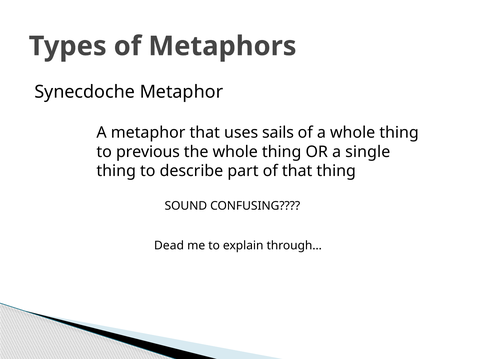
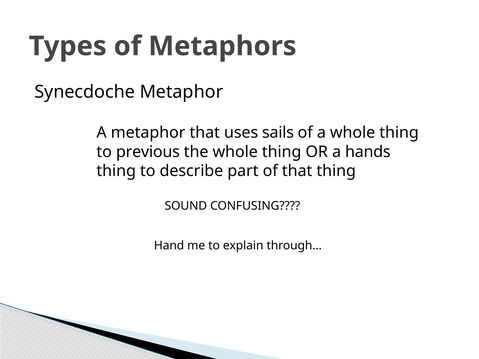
single: single -> hands
Dead: Dead -> Hand
